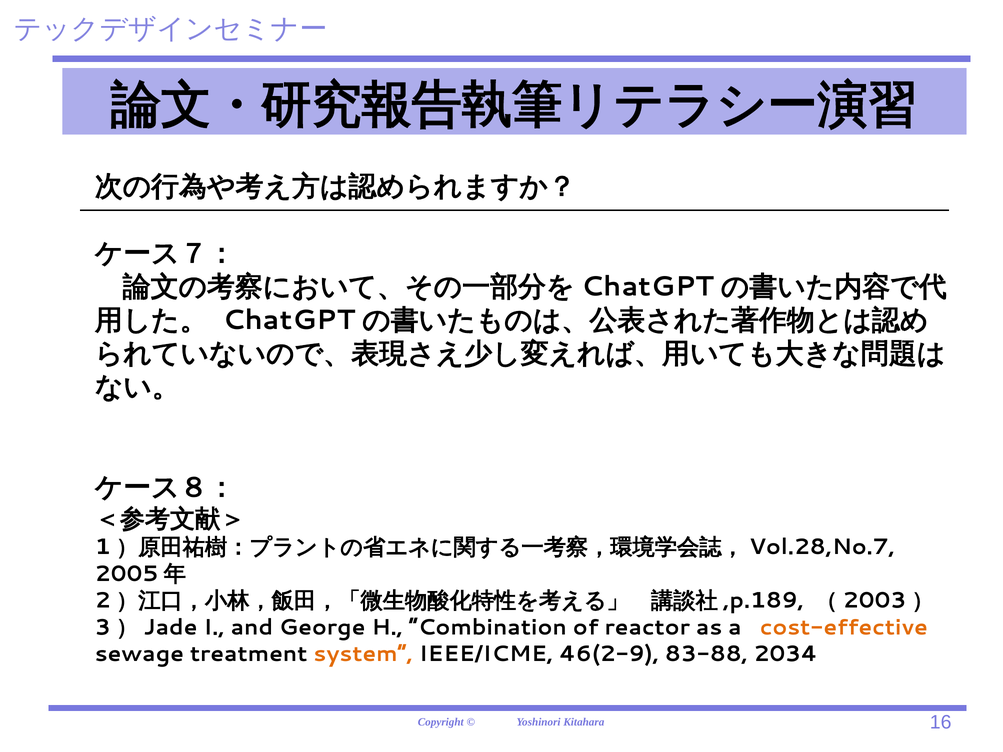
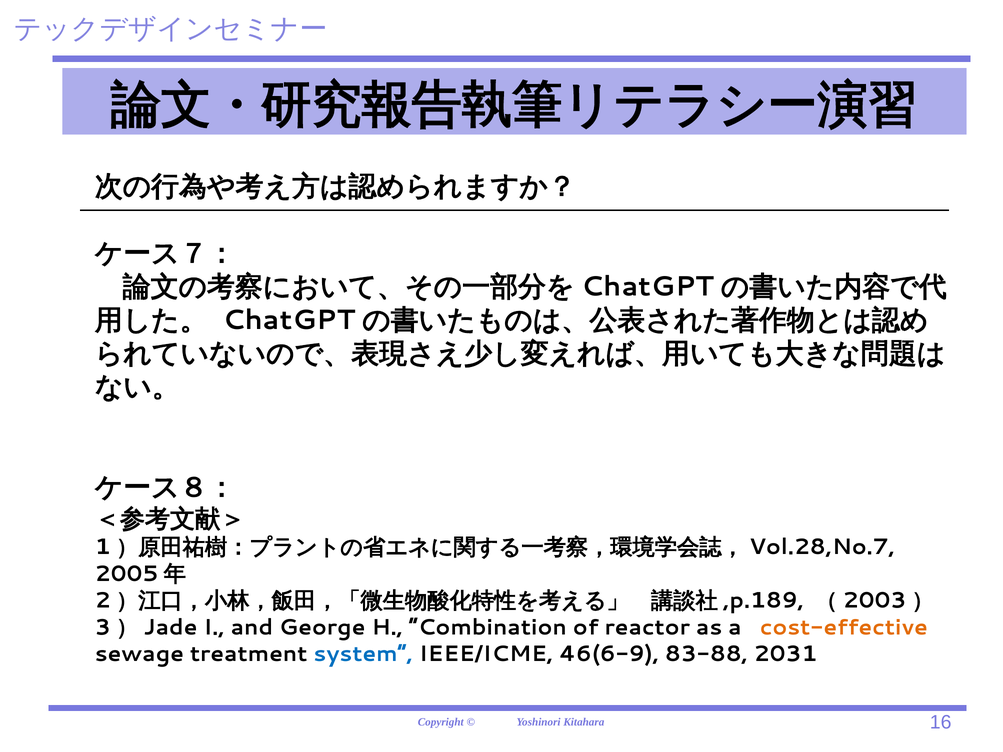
system colour: orange -> blue
46(2-9: 46(2-9 -> 46(6-9
2034: 2034 -> 2031
